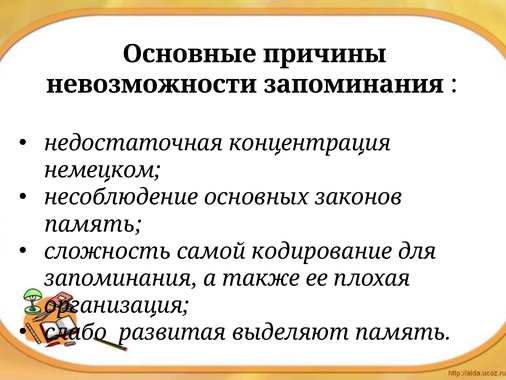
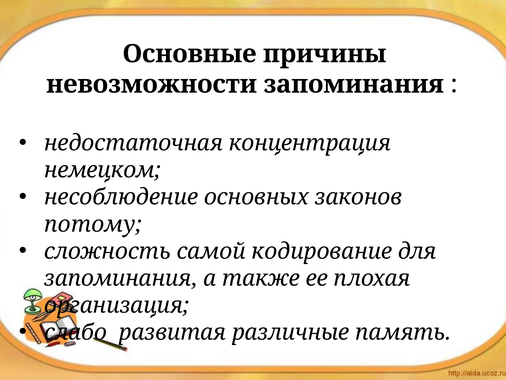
память at (93, 224): память -> потому
выделяют: выделяют -> различные
